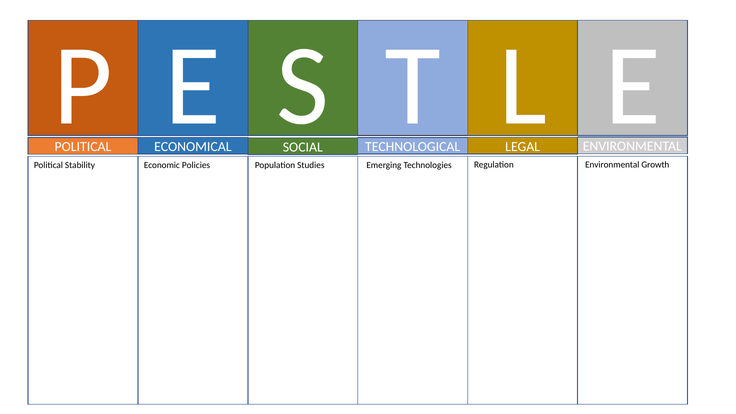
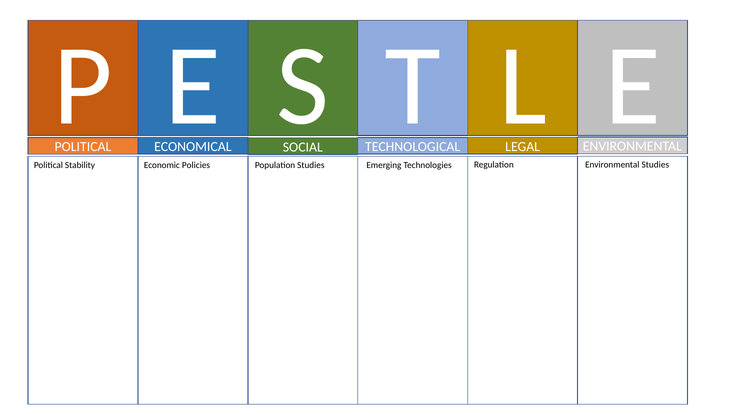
Environmental Growth: Growth -> Studies
